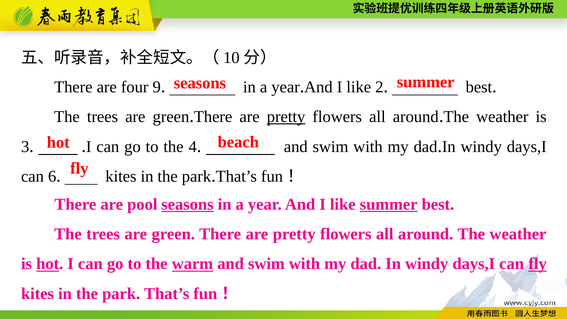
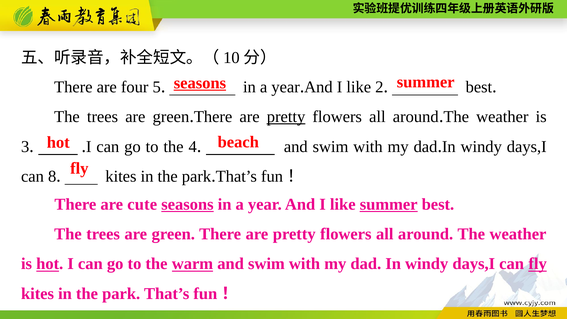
seasons at (200, 83) underline: none -> present
9: 9 -> 5
6: 6 -> 8
pool: pool -> cute
